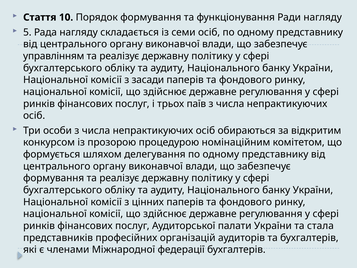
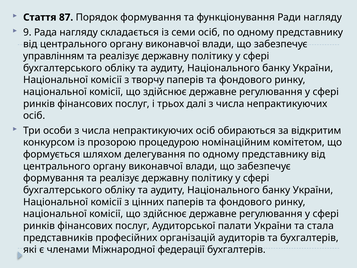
10: 10 -> 87
5: 5 -> 9
засади: засади -> творчу
паїв: паїв -> далі
